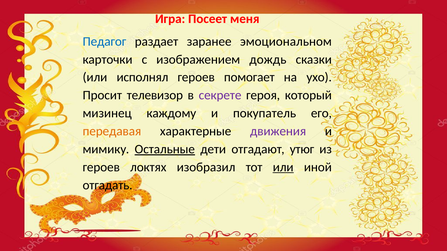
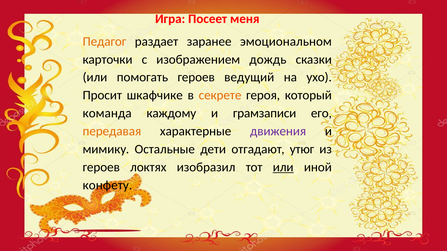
Педагог colour: blue -> orange
исполнял: исполнял -> помогать
помогает: помогает -> ведущий
телевизор: телевизор -> шкафчике
секрете colour: purple -> orange
мизинец: мизинец -> команда
покупатель: покупатель -> грамзаписи
Остальные underline: present -> none
отгадать: отгадать -> конфету
